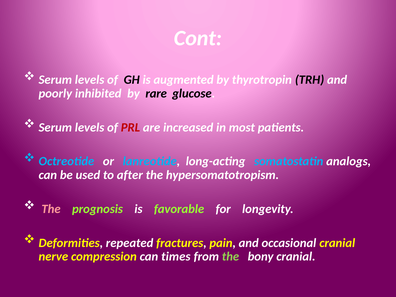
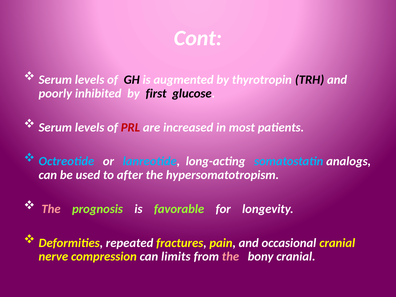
rare: rare -> first
times: times -> limits
the at (231, 256) colour: light green -> pink
